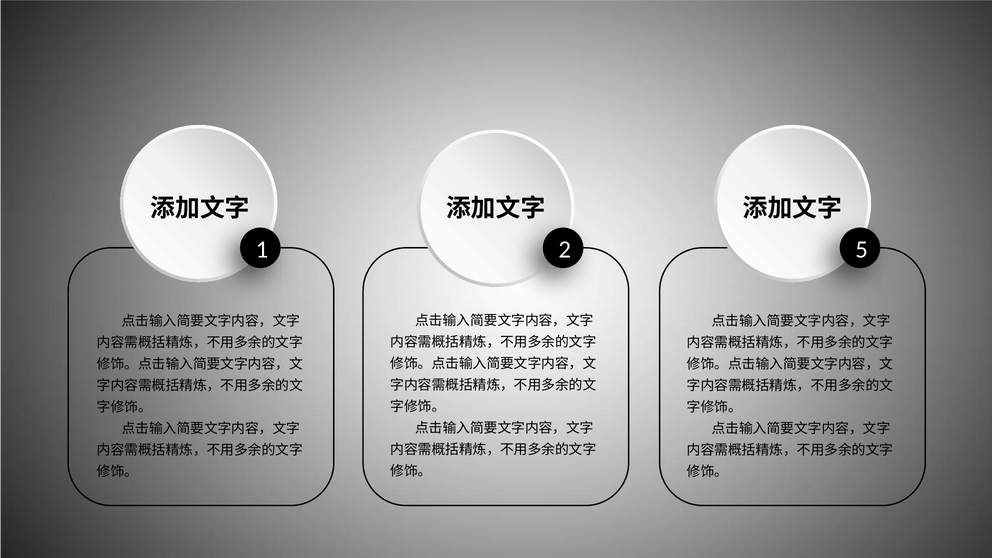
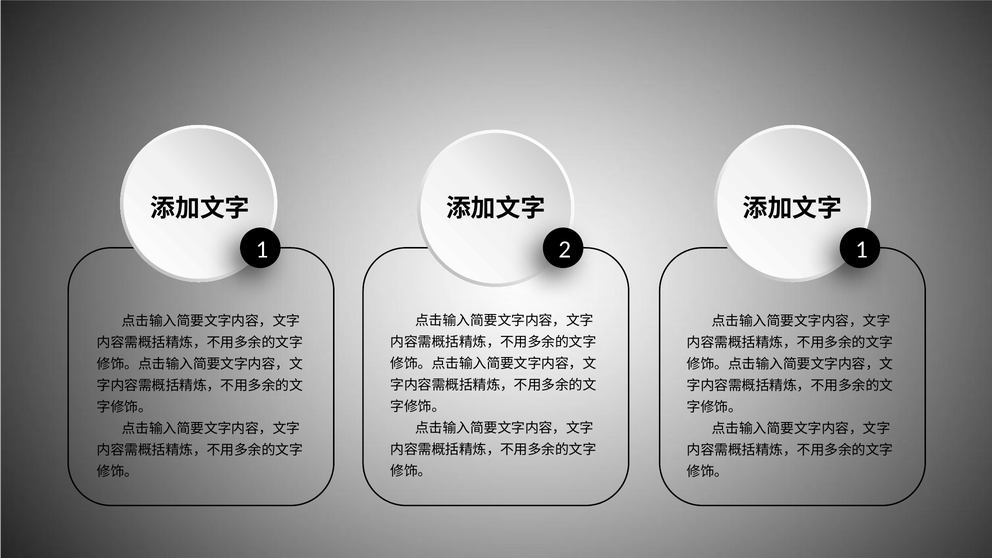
2 5: 5 -> 1
